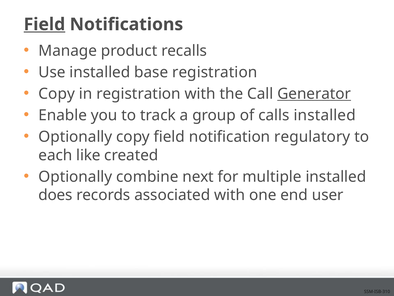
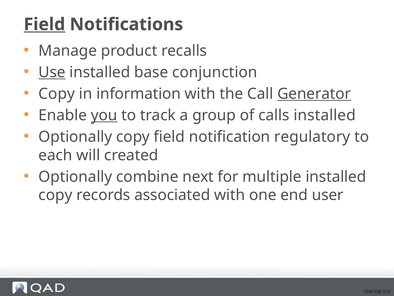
Use underline: none -> present
base registration: registration -> conjunction
in registration: registration -> information
you underline: none -> present
like: like -> will
does at (55, 195): does -> copy
